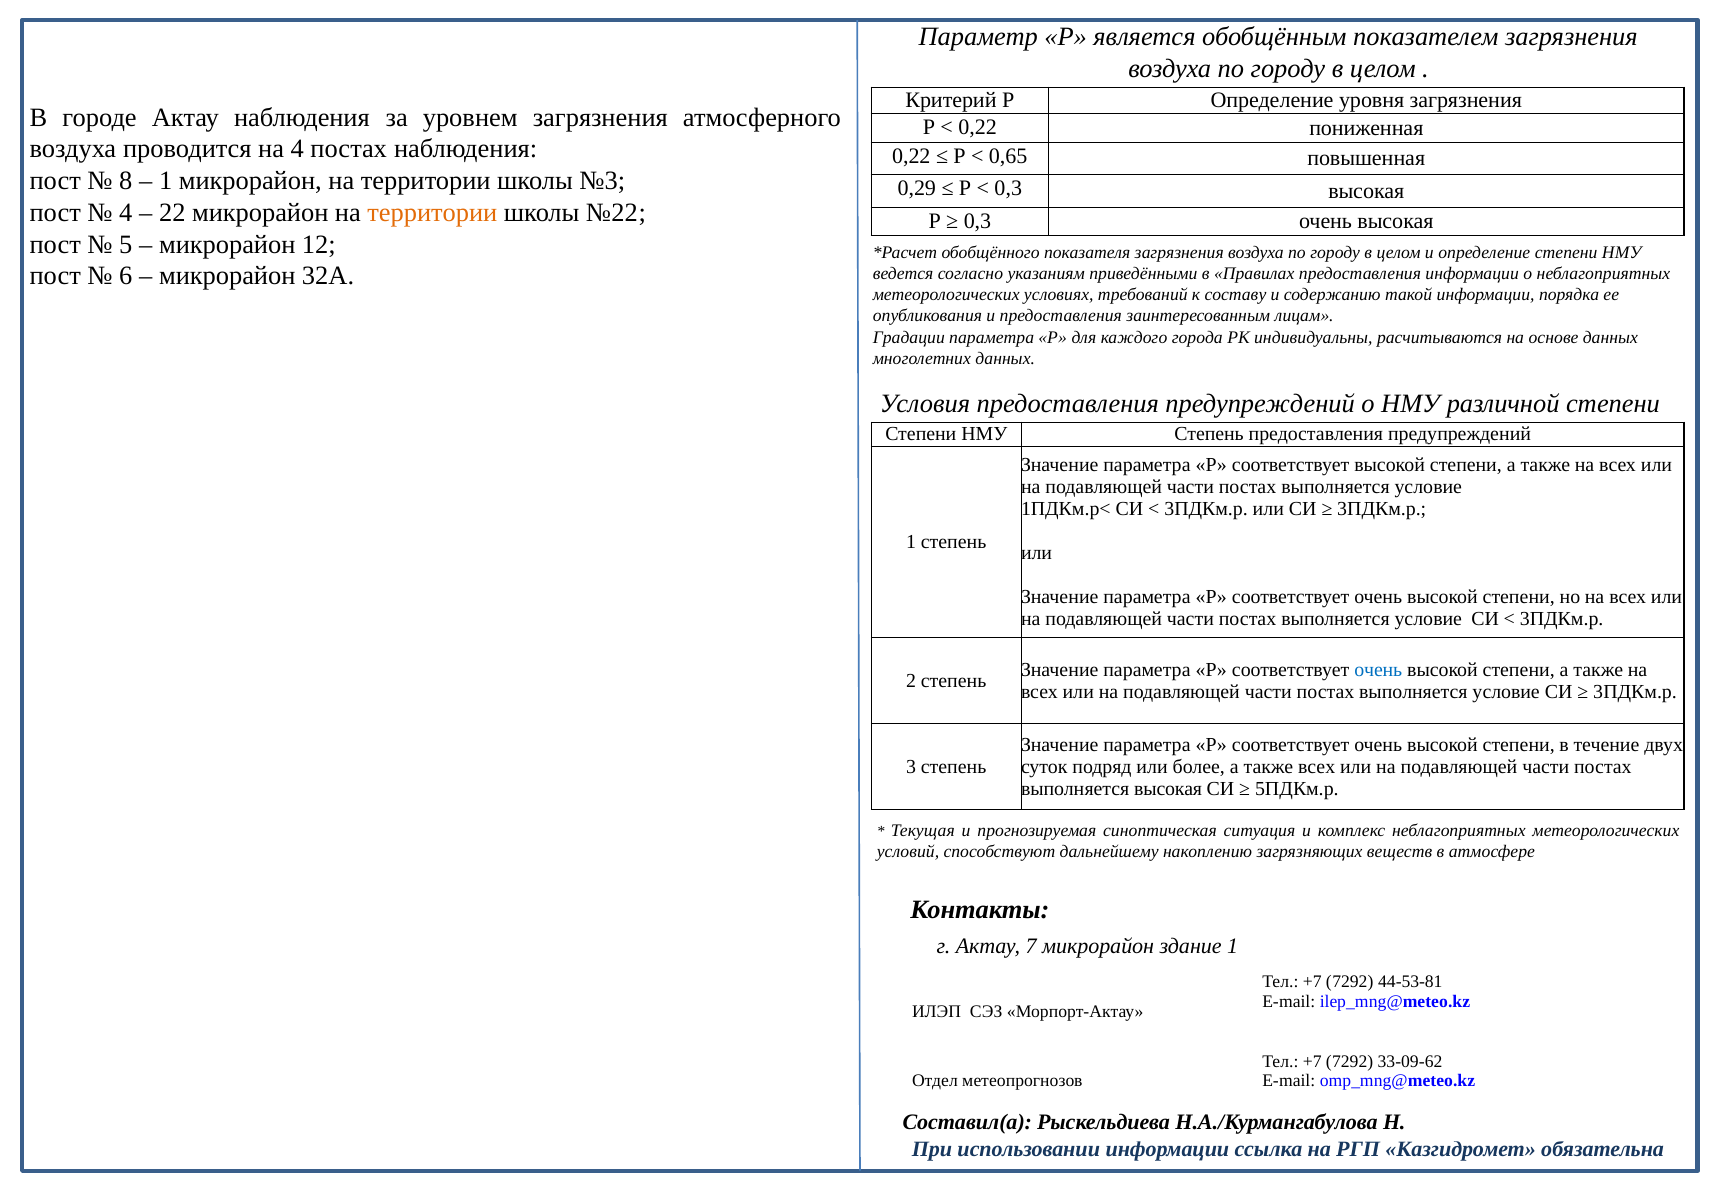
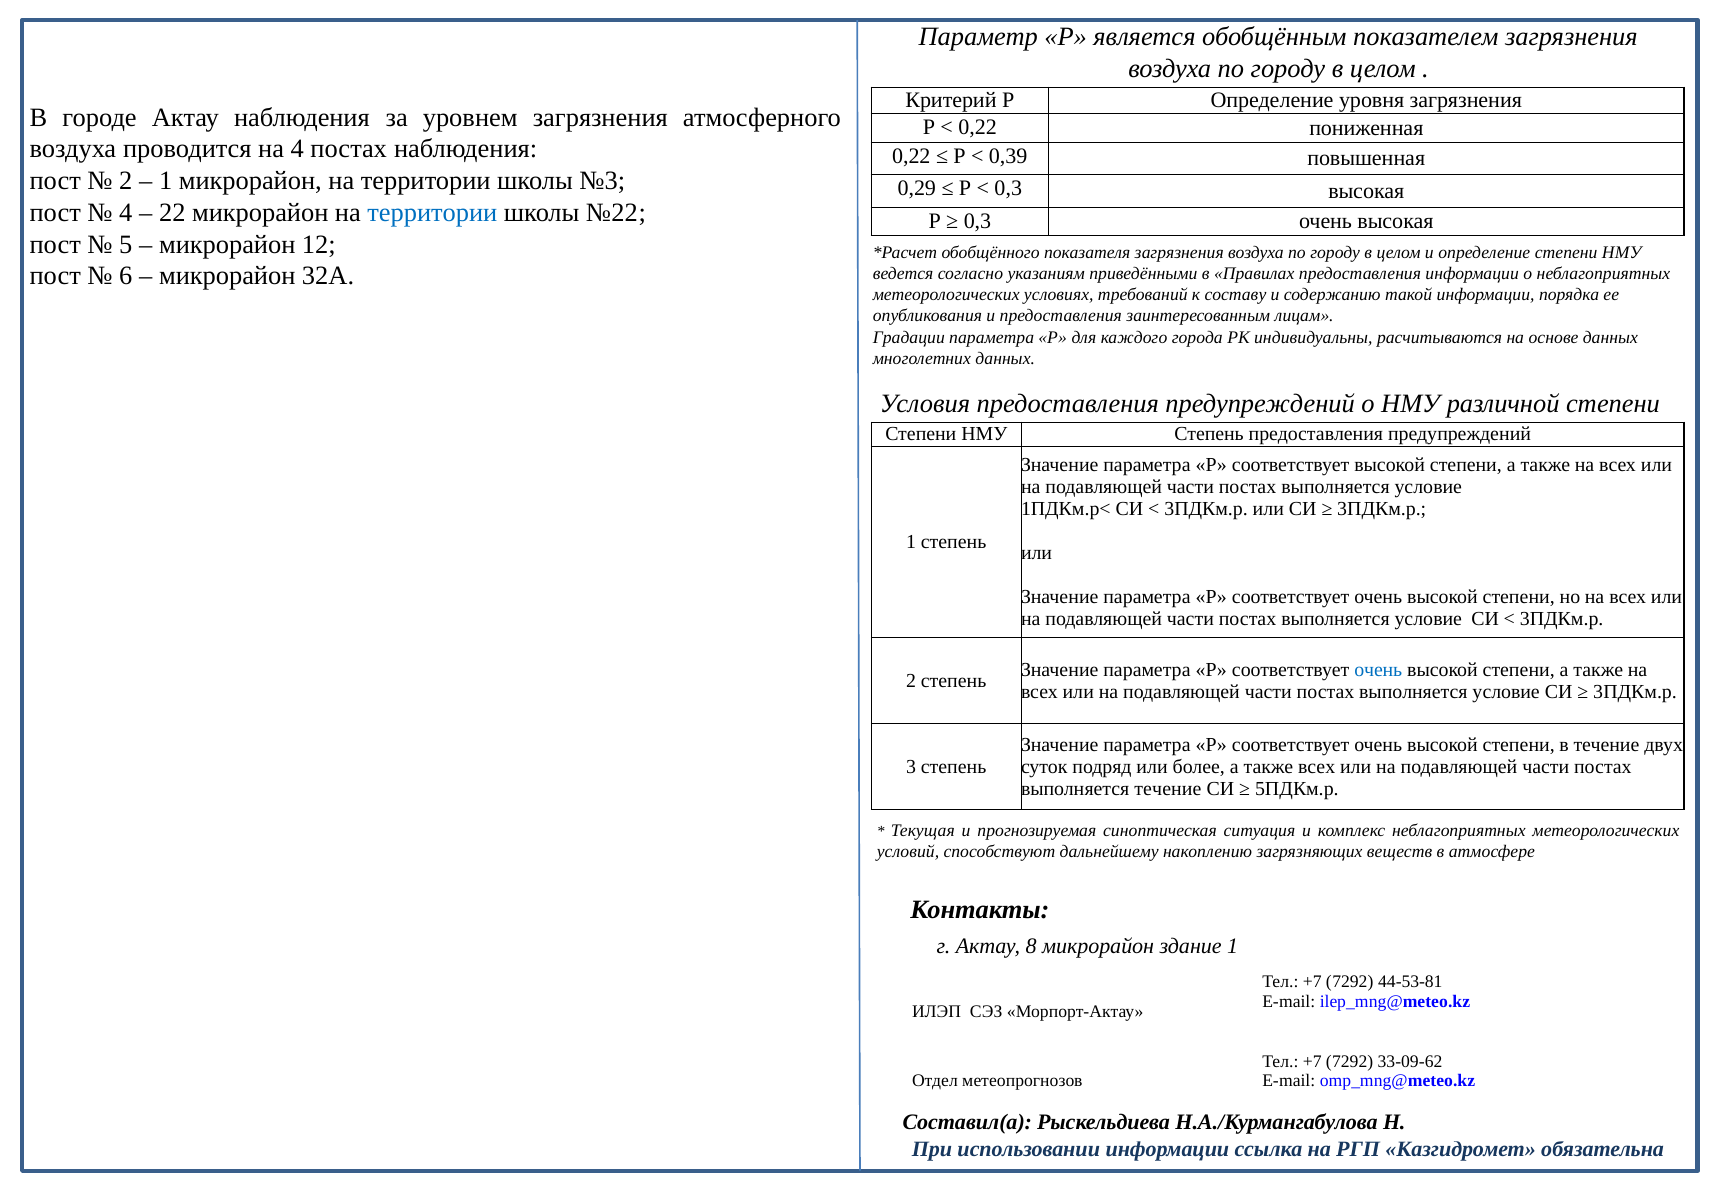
0,65: 0,65 -> 0,39
8 at (126, 181): 8 -> 2
территории at (432, 213) colour: orange -> blue
выполняется высокая: высокая -> течение
7: 7 -> 8
